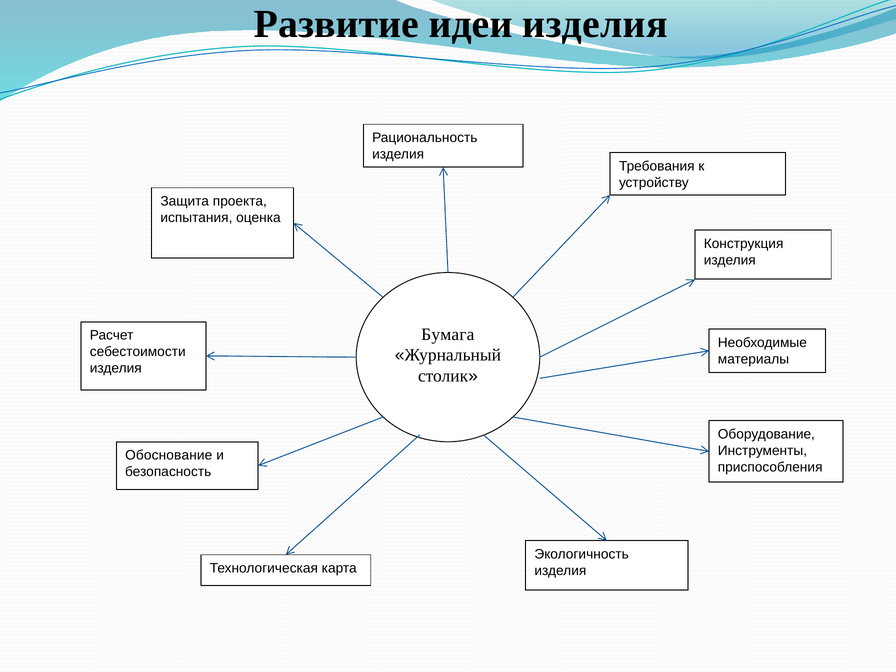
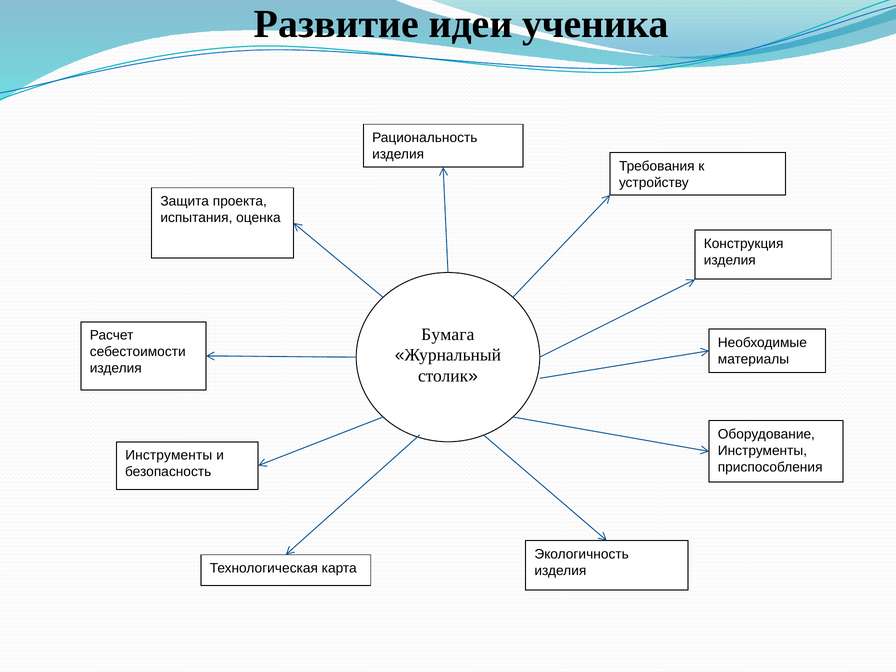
идеи изделия: изделия -> ученика
Обоснование at (169, 455): Обоснование -> Инструменты
